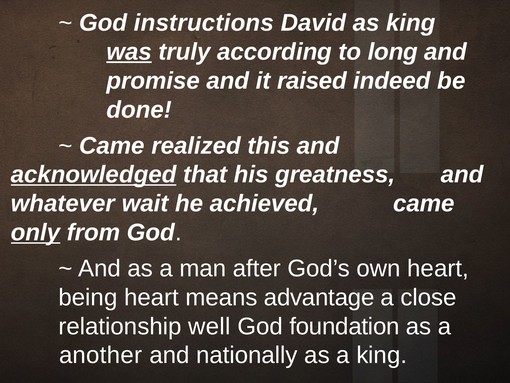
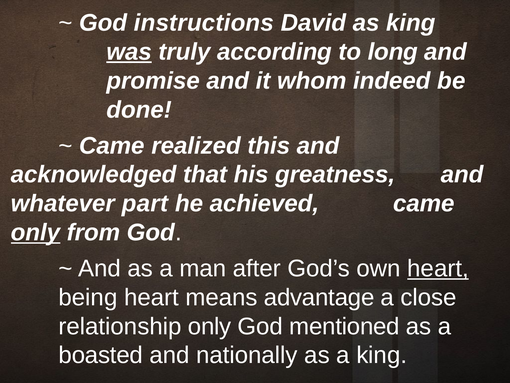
raised: raised -> whom
acknowledged underline: present -> none
wait: wait -> part
heart at (438, 268) underline: none -> present
relationship well: well -> only
foundation: foundation -> mentioned
another: another -> boasted
